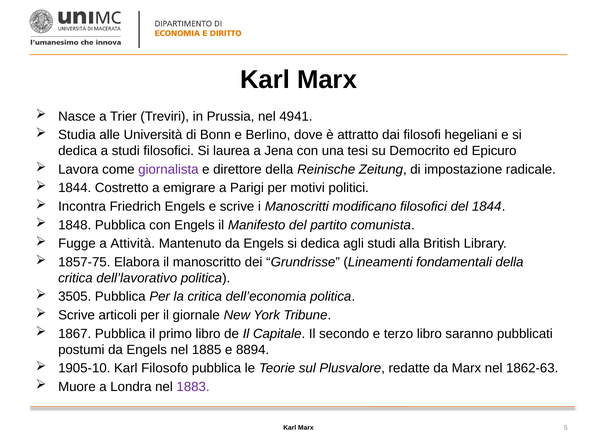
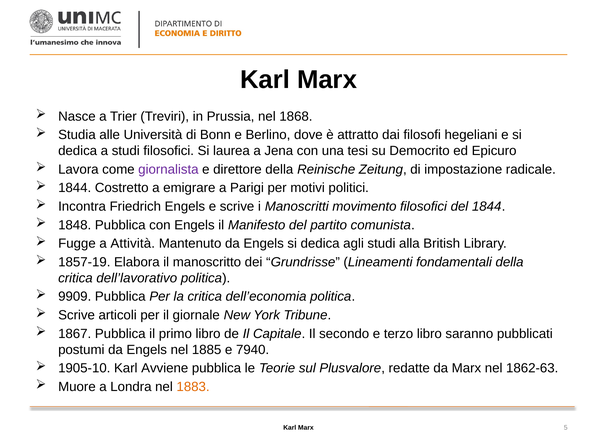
4941: 4941 -> 1868
modificano: modificano -> movimento
1857-75: 1857-75 -> 1857-19
3505: 3505 -> 9909
8894: 8894 -> 7940
Filosofo: Filosofo -> Avviene
1883 colour: purple -> orange
